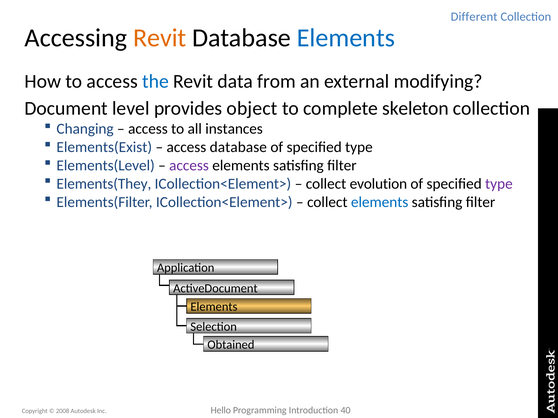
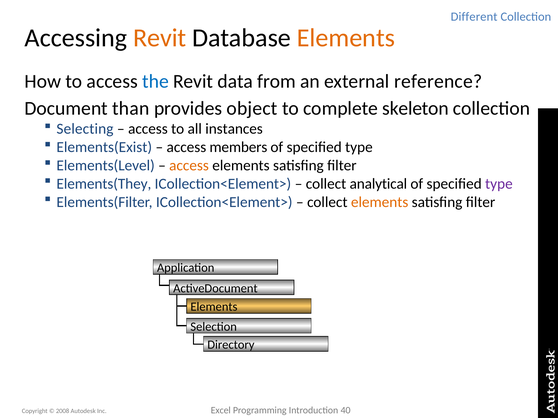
Elements at (346, 38) colour: blue -> orange
modifying: modifying -> reference
level: level -> than
Changing: Changing -> Selecting
access database: database -> members
access at (189, 166) colour: purple -> orange
evolution: evolution -> analytical
elements at (380, 202) colour: blue -> orange
Obtained: Obtained -> Directory
Hello: Hello -> Excel
